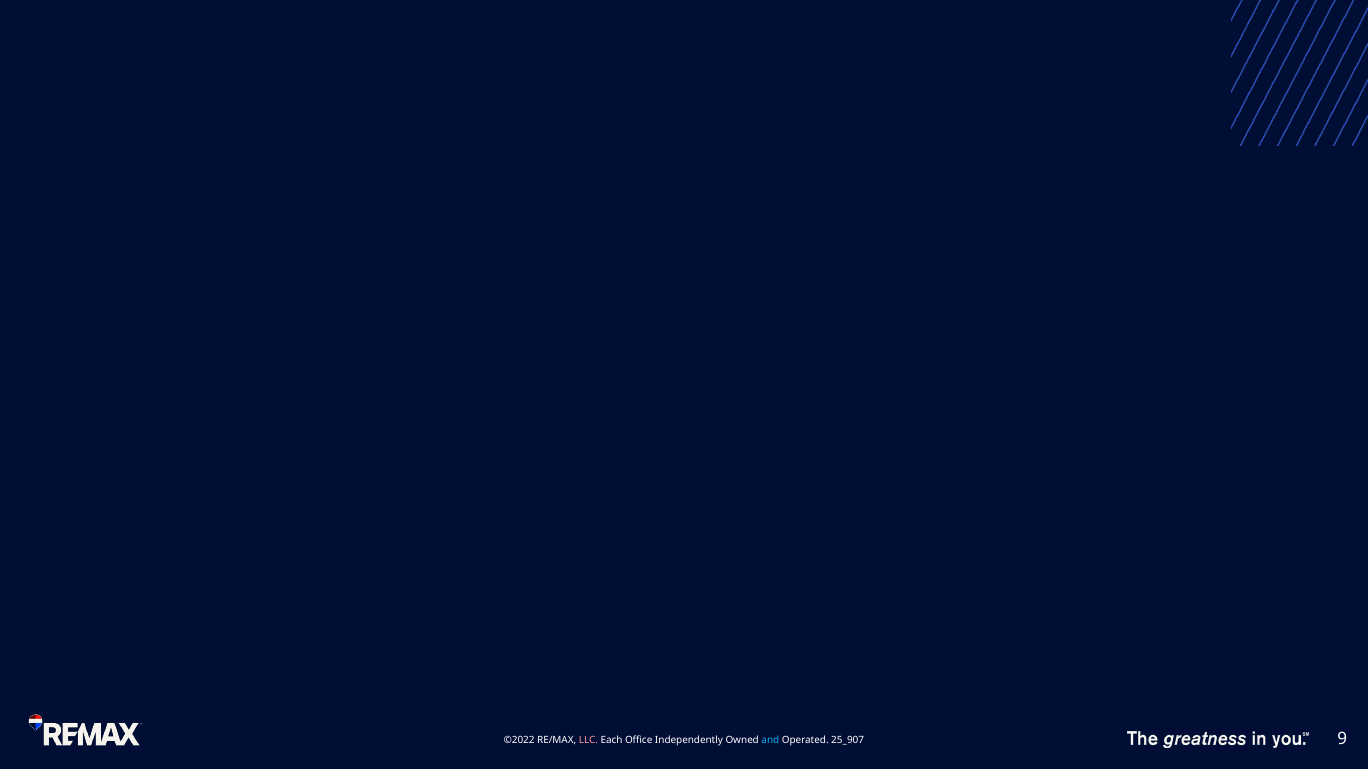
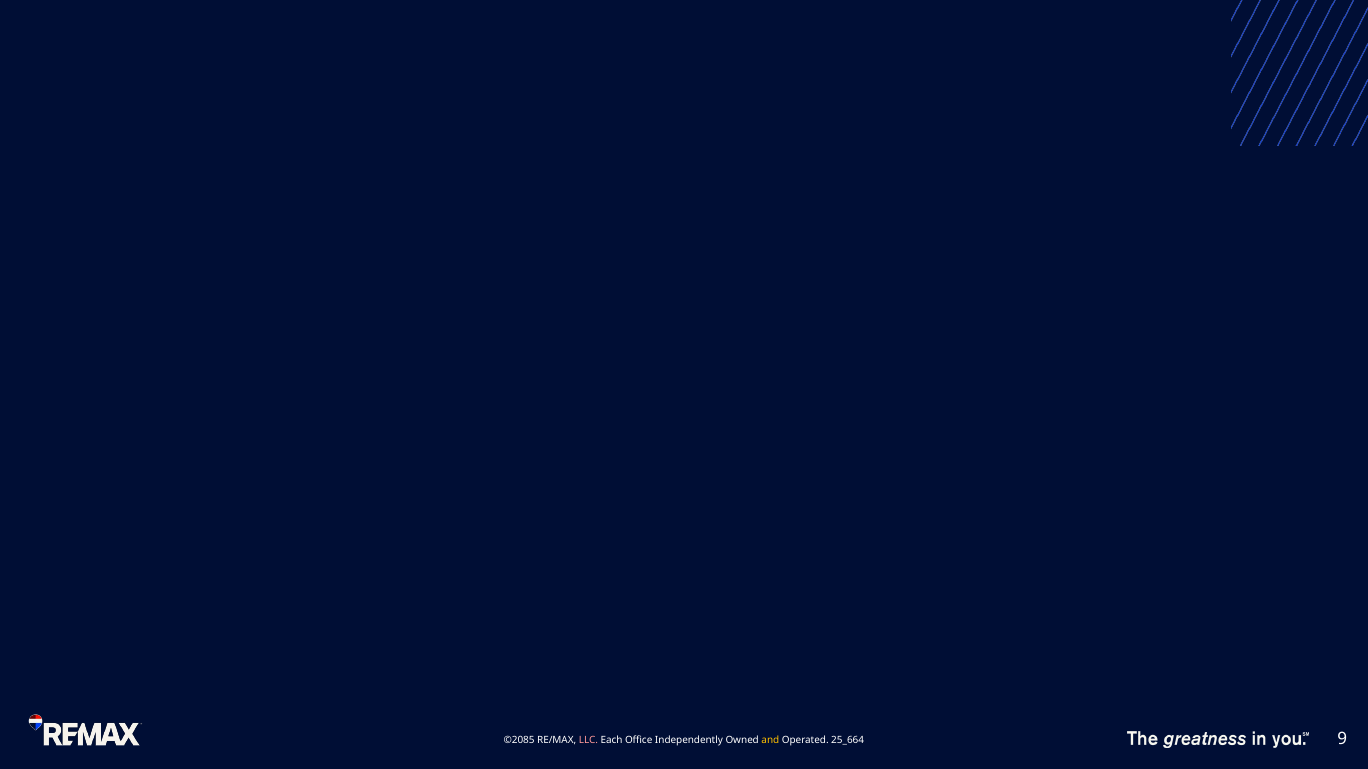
©2022: ©2022 -> ©2085
and colour: light blue -> yellow
25_907: 25_907 -> 25_664
